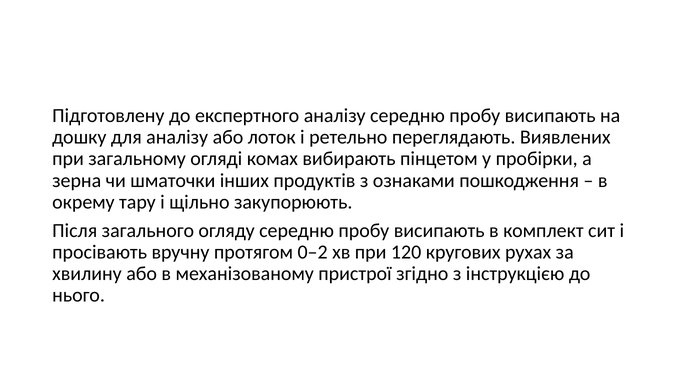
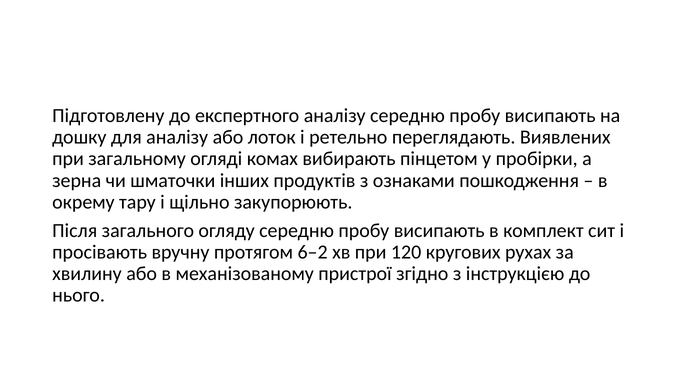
0–2: 0–2 -> 6–2
